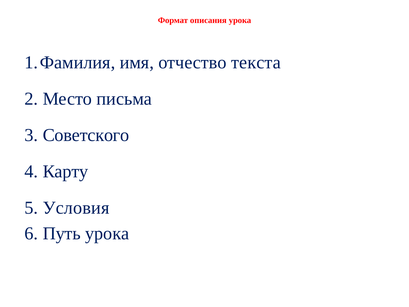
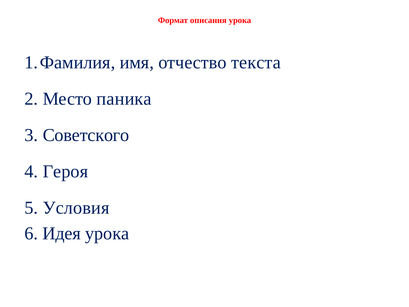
письма: письма -> паника
Карту: Карту -> Героя
Путь: Путь -> Идея
